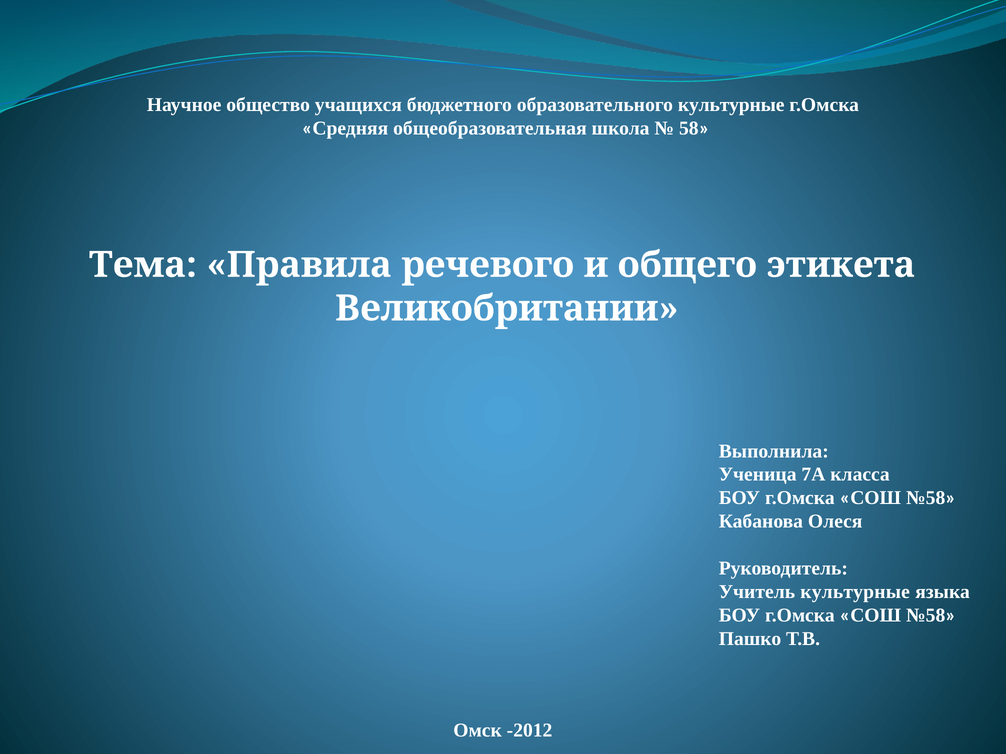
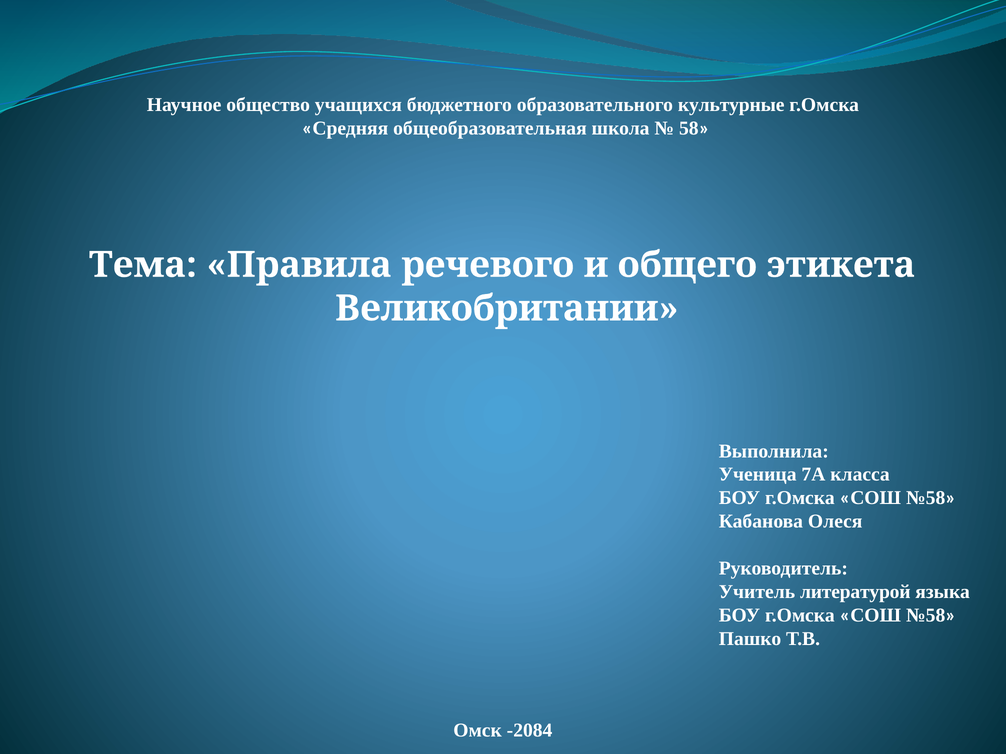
Учитель культурные: культурные -> литературой
-2012: -2012 -> -2084
